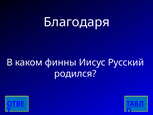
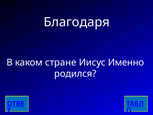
финны: финны -> стране
Русский: Русский -> Именно
